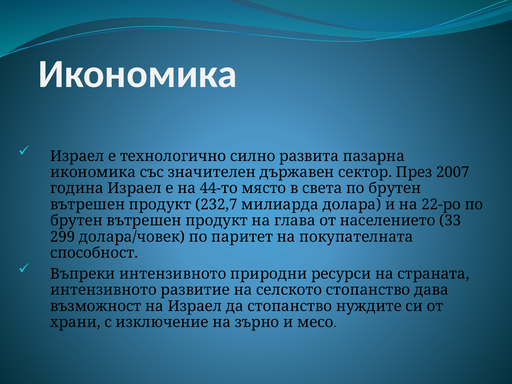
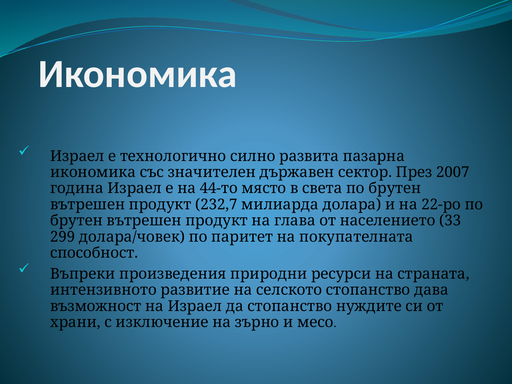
Въпреки интензивното: интензивното -> произведения
